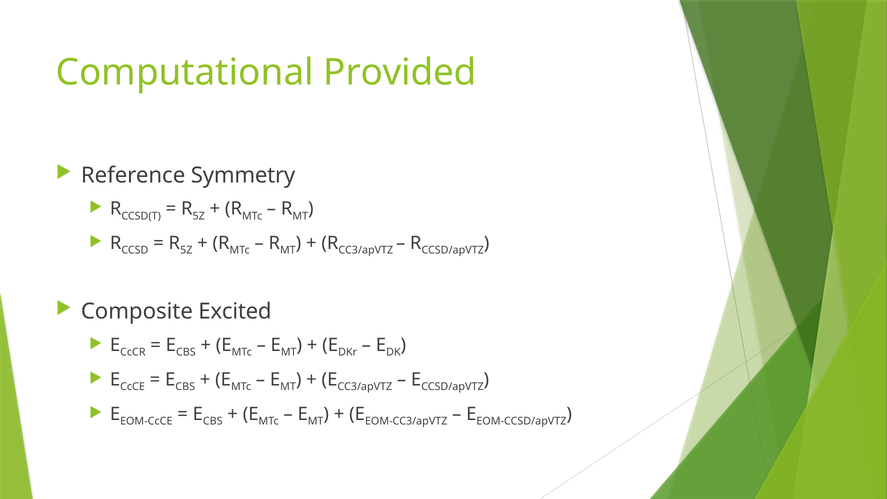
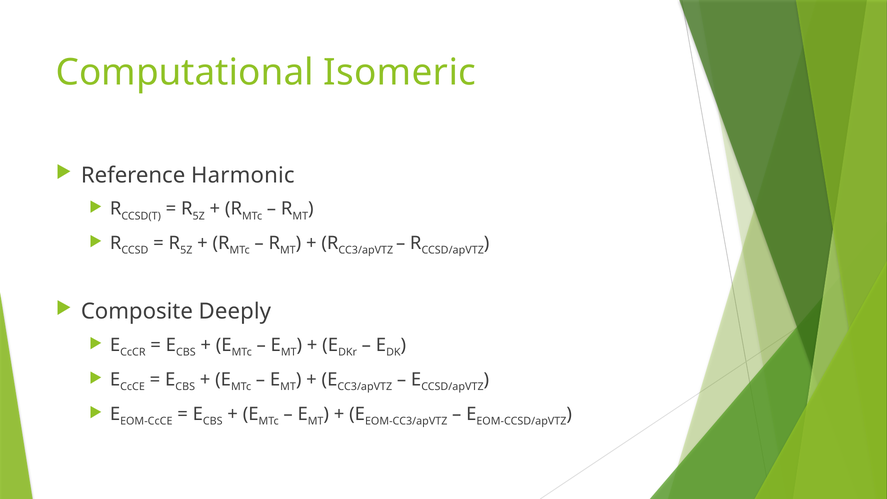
Provided: Provided -> Isomeric
Symmetry: Symmetry -> Harmonic
Excited: Excited -> Deeply
